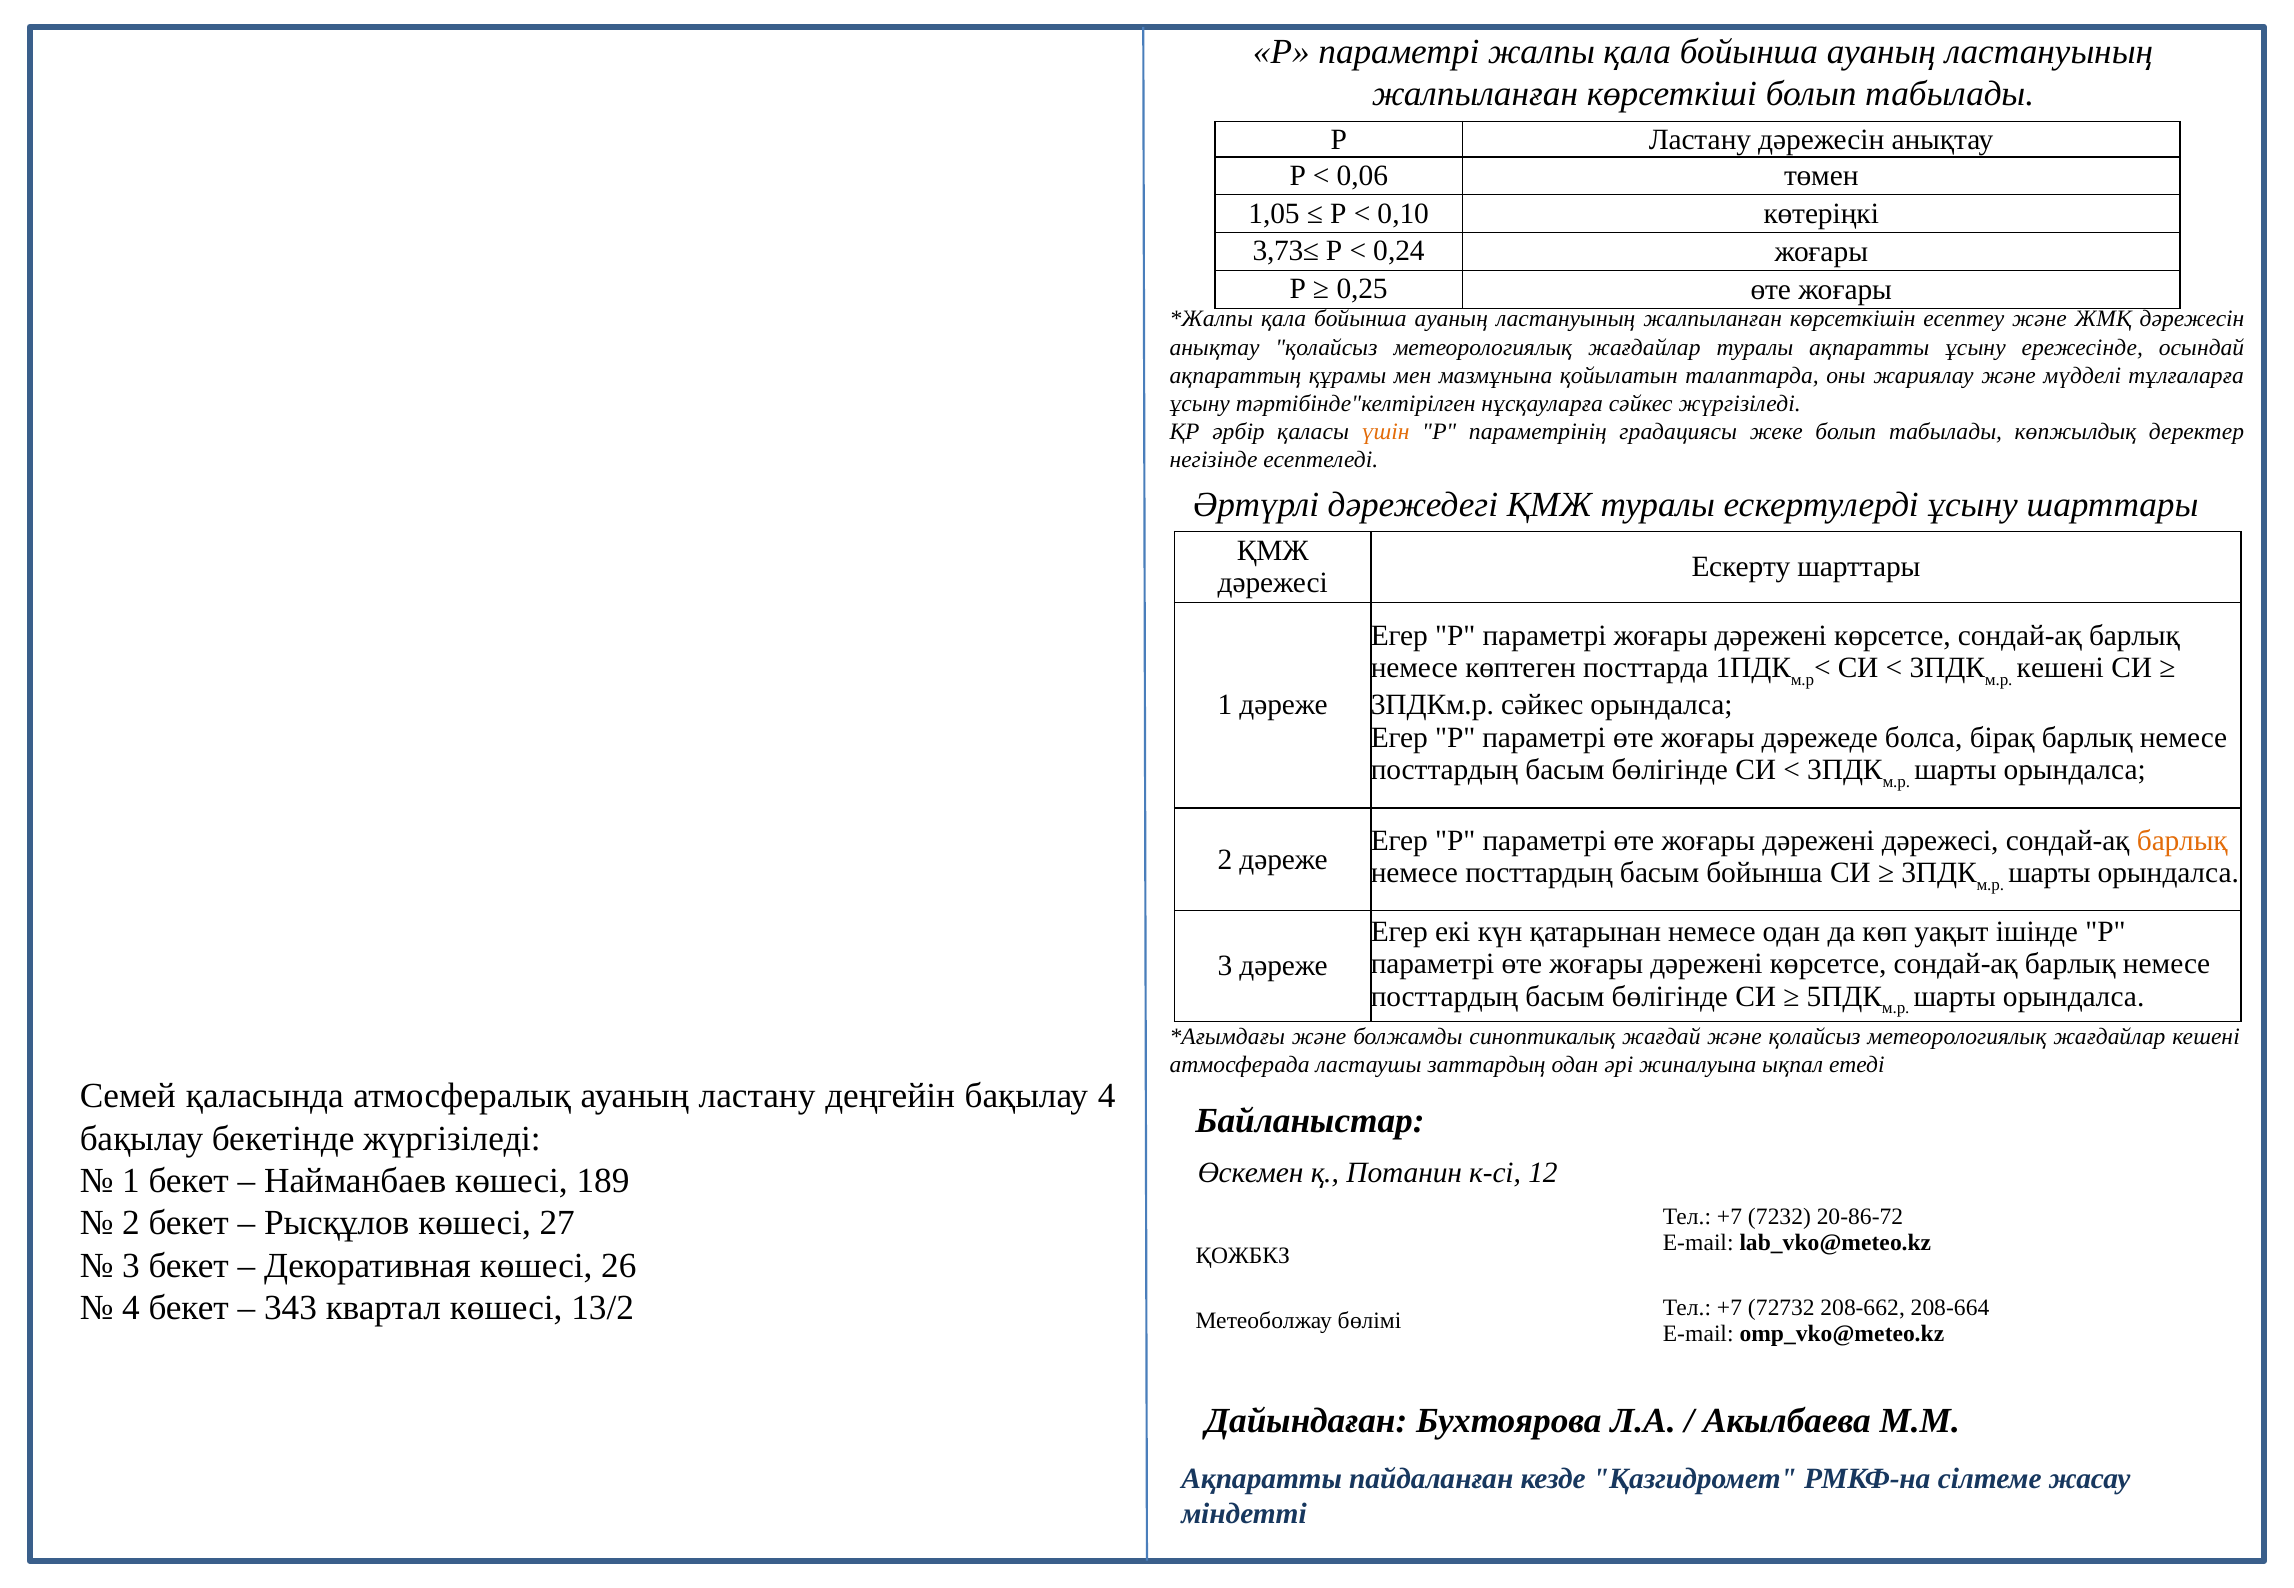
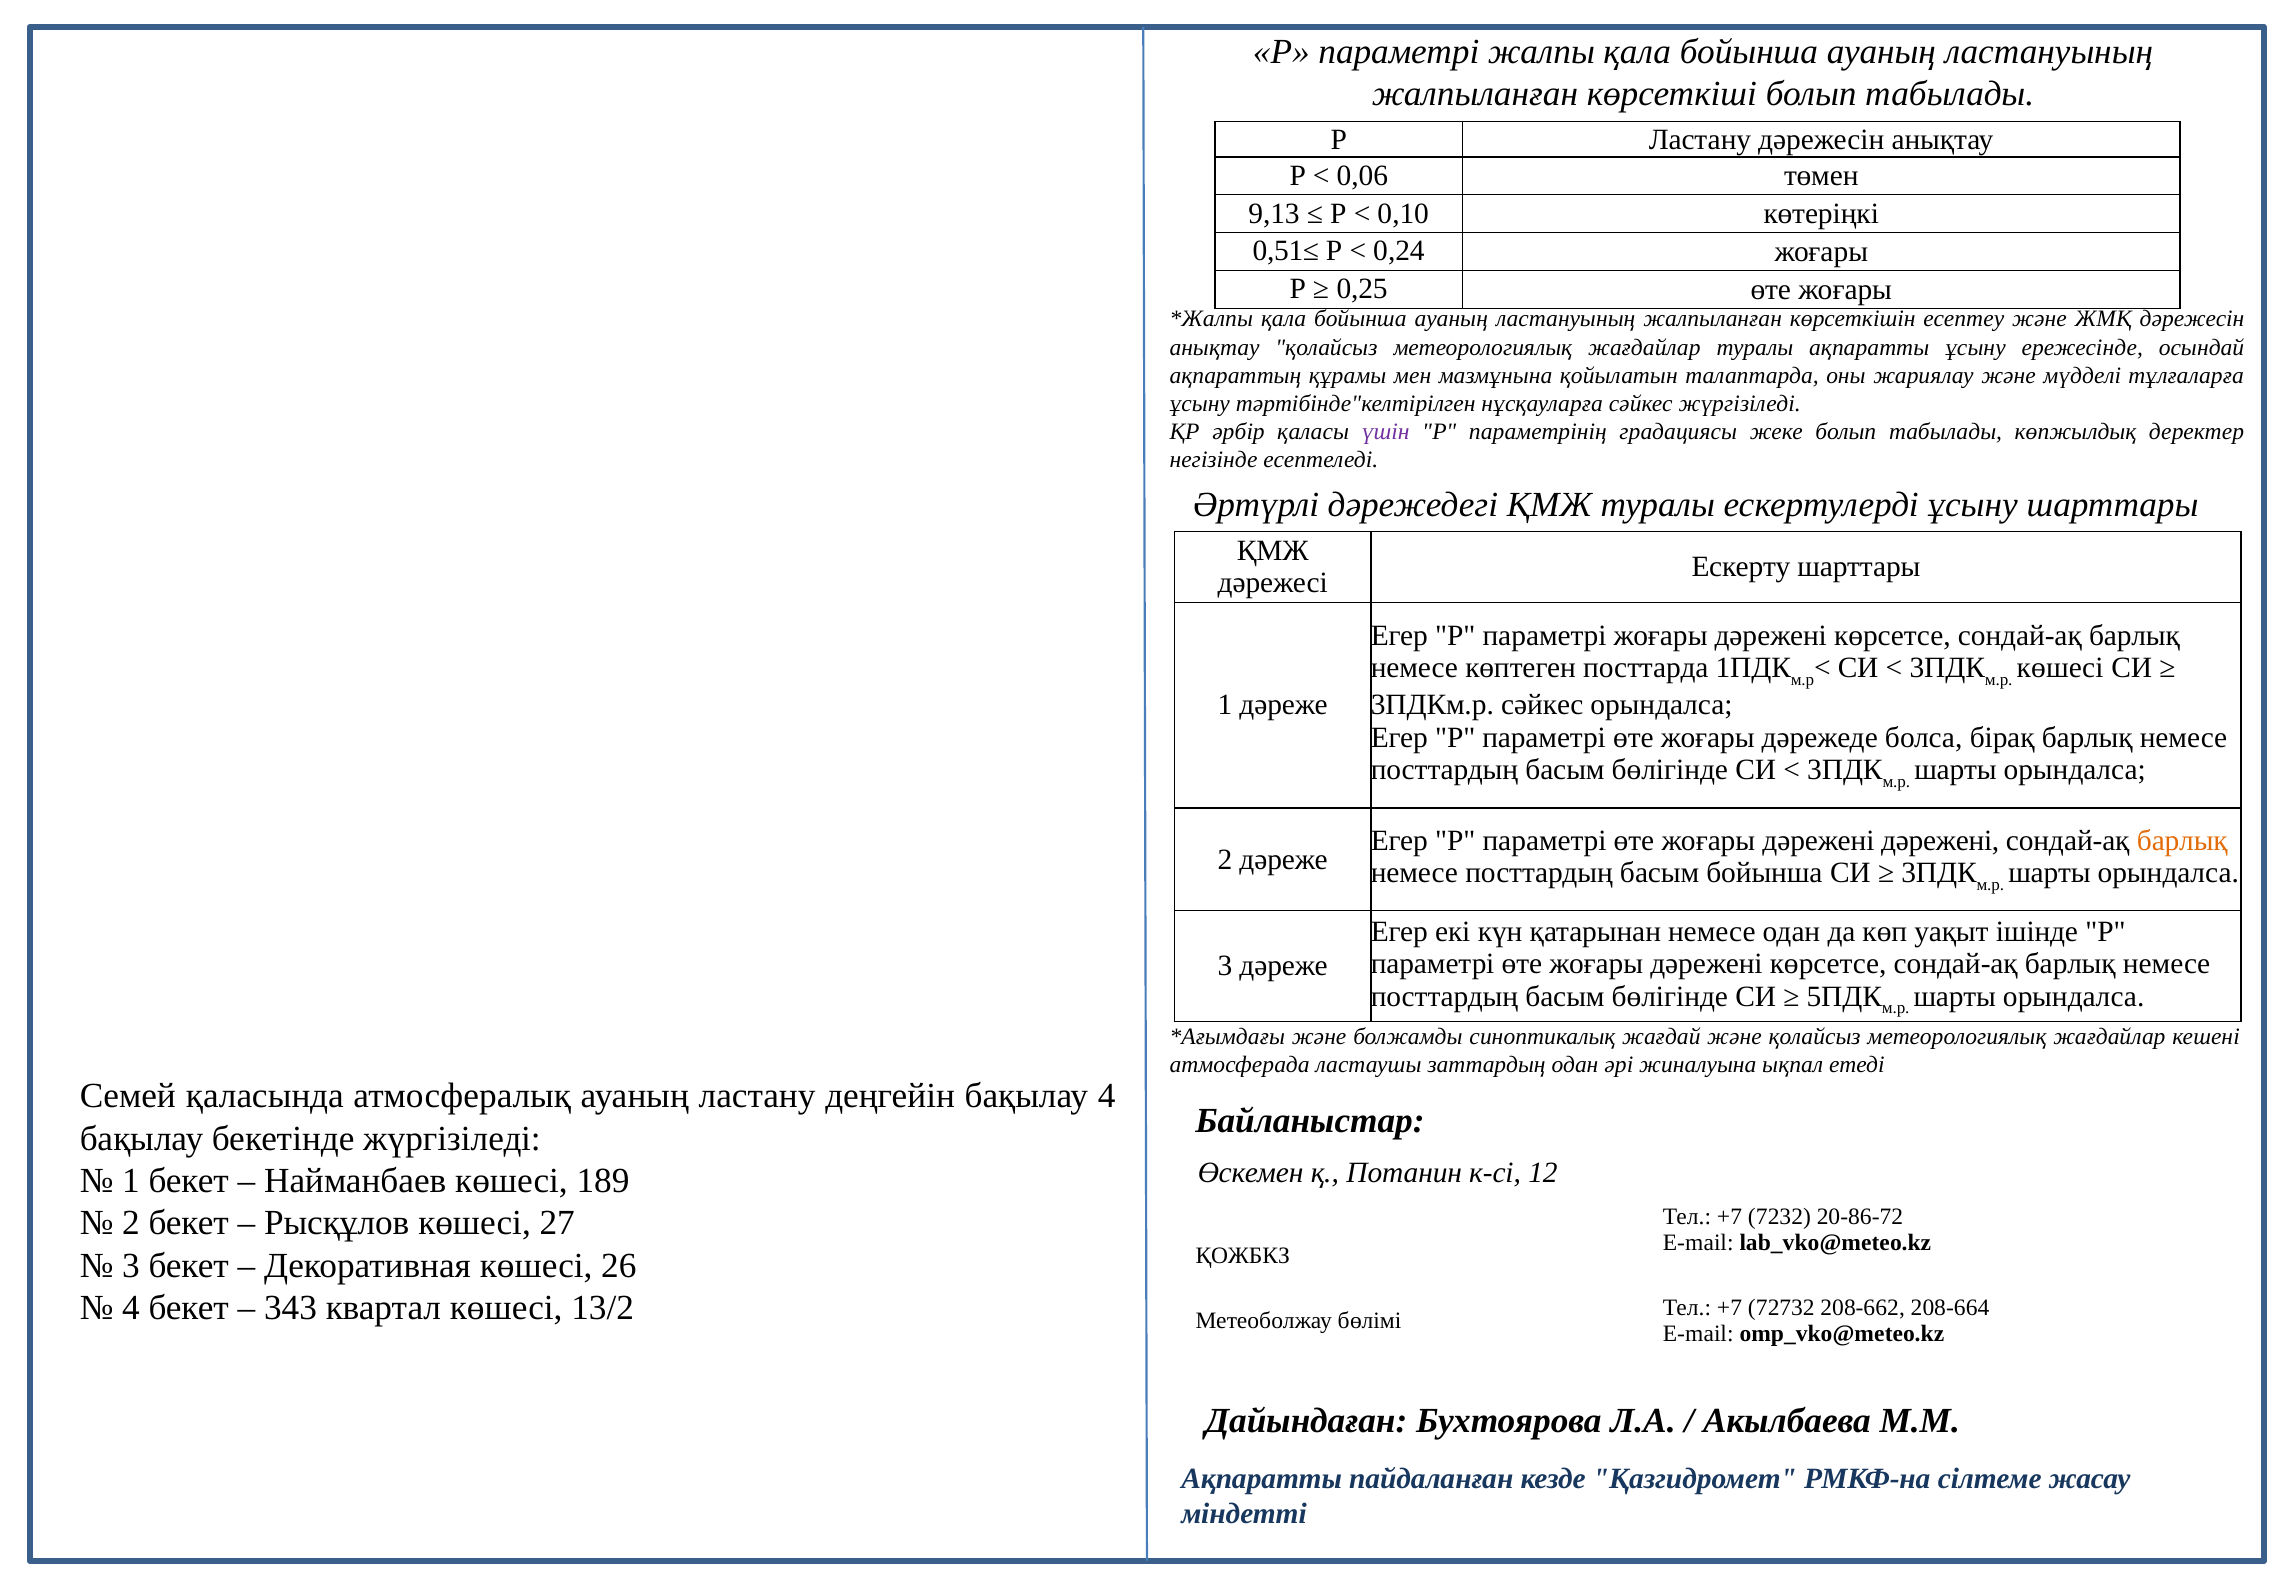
1,05: 1,05 -> 9,13
3,73≤: 3,73≤ -> 0,51≤
үшін colour: orange -> purple
кешені at (2060, 668): кешені -> көшесі
дәрежені дәрежесі: дәрежесі -> дәрежені
